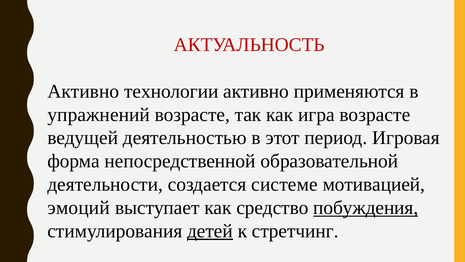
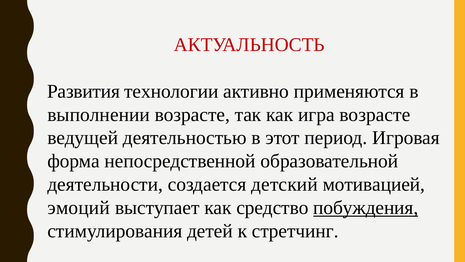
Активно at (83, 91): Активно -> Развития
упражнений: упражнений -> выполнении
системе: системе -> детский
детей underline: present -> none
